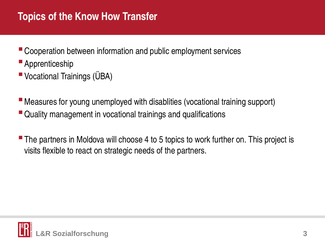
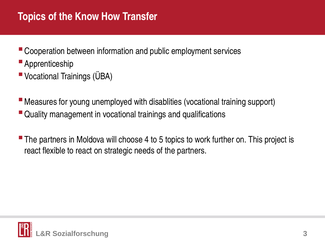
visits at (33, 150): visits -> react
